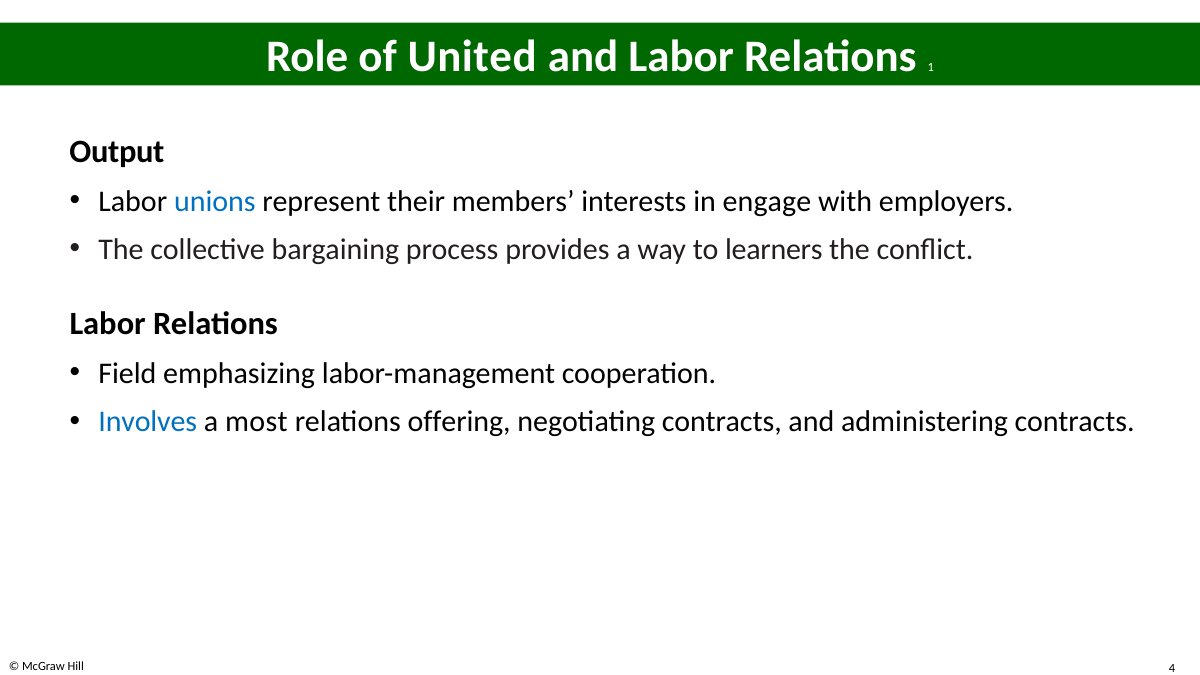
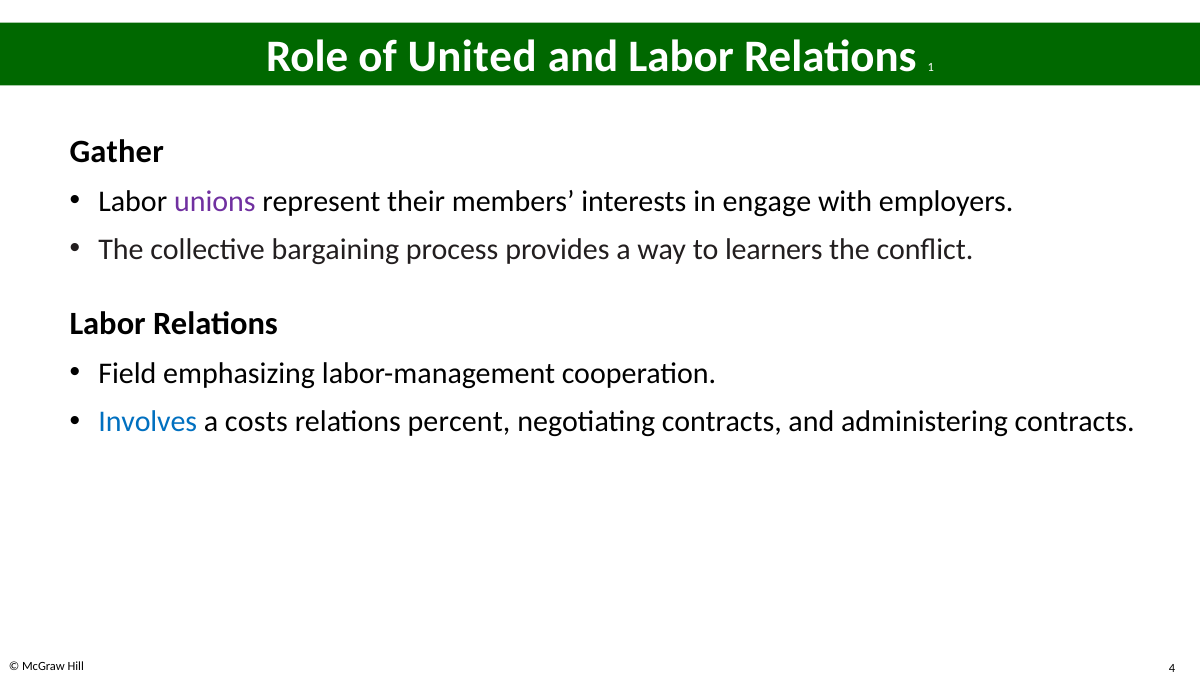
Output: Output -> Gather
unions colour: blue -> purple
most: most -> costs
offering: offering -> percent
